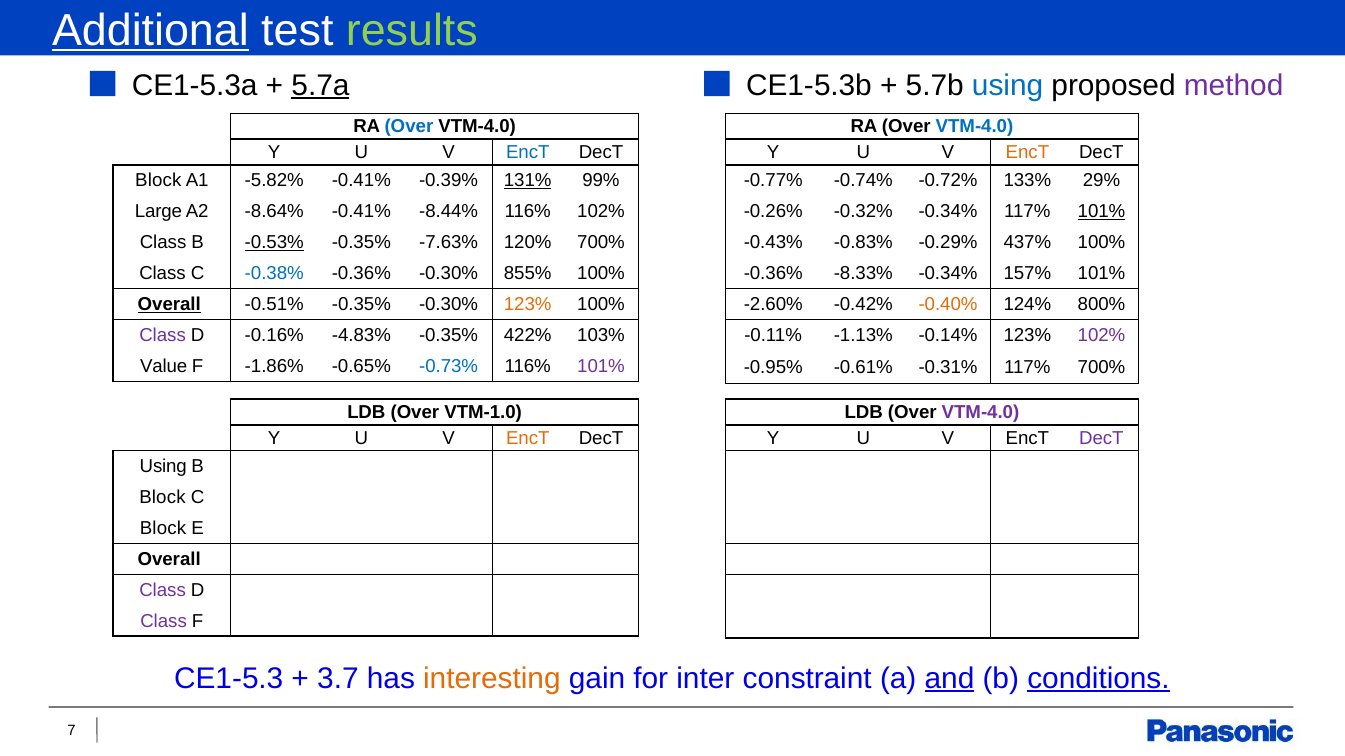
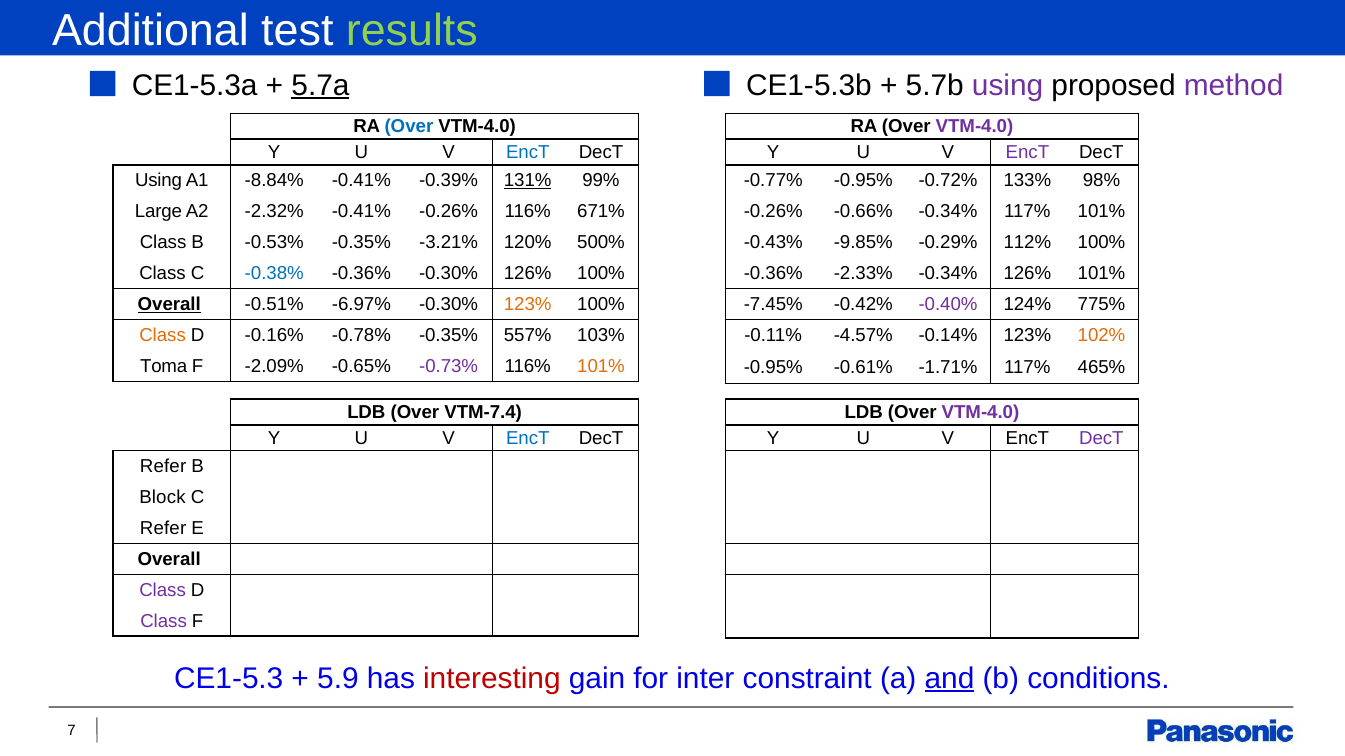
Additional underline: present -> none
using at (1008, 86) colour: blue -> purple
VTM-4.0 at (975, 127) colour: blue -> purple
EncT at (1027, 152) colour: orange -> purple
Block at (158, 181): Block -> Using
-5.82%: -5.82% -> -8.84%
-0.77% -0.74%: -0.74% -> -0.95%
29%: 29% -> 98%
-8.64%: -8.64% -> -2.32%
-0.41% -8.44%: -8.44% -> -0.26%
116% 102%: 102% -> 671%
-0.32%: -0.32% -> -0.66%
101% at (1102, 212) underline: present -> none
-0.53% underline: present -> none
-7.63%: -7.63% -> -3.21%
120% 700%: 700% -> 500%
-0.83%: -0.83% -> -9.85%
437%: 437% -> 112%
-0.30% 855%: 855% -> 126%
-8.33%: -8.33% -> -2.33%
-0.34% 157%: 157% -> 126%
-0.51% -0.35%: -0.35% -> -6.97%
-2.60%: -2.60% -> -7.45%
-0.40% colour: orange -> purple
800%: 800% -> 775%
Class at (163, 335) colour: purple -> orange
-4.83%: -4.83% -> -0.78%
422%: 422% -> 557%
-1.13%: -1.13% -> -4.57%
102% at (1102, 335) colour: purple -> orange
Value: Value -> Toma
-1.86%: -1.86% -> -2.09%
-0.73% colour: blue -> purple
101% at (601, 366) colour: purple -> orange
-0.31%: -0.31% -> -1.71%
117% 700%: 700% -> 465%
VTM-1.0: VTM-1.0 -> VTM-7.4
EncT at (528, 438) colour: orange -> blue
Using at (163, 467): Using -> Refer
Block at (163, 528): Block -> Refer
3.7: 3.7 -> 5.9
interesting colour: orange -> red
conditions underline: present -> none
